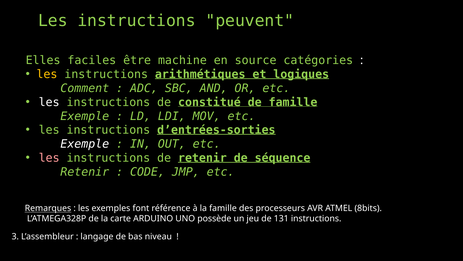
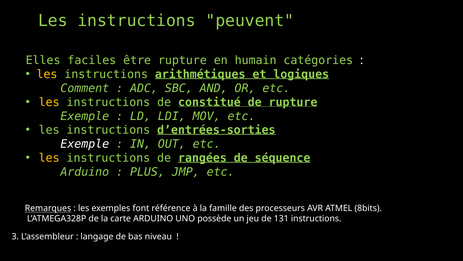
être machine: machine -> rupture
source: source -> humain
les at (49, 102) colour: white -> yellow
de famille: famille -> rupture
les at (49, 158) colour: pink -> yellow
de retenir: retenir -> rangées
Retenir at (85, 171): Retenir -> Arduino
CODE: CODE -> PLUS
